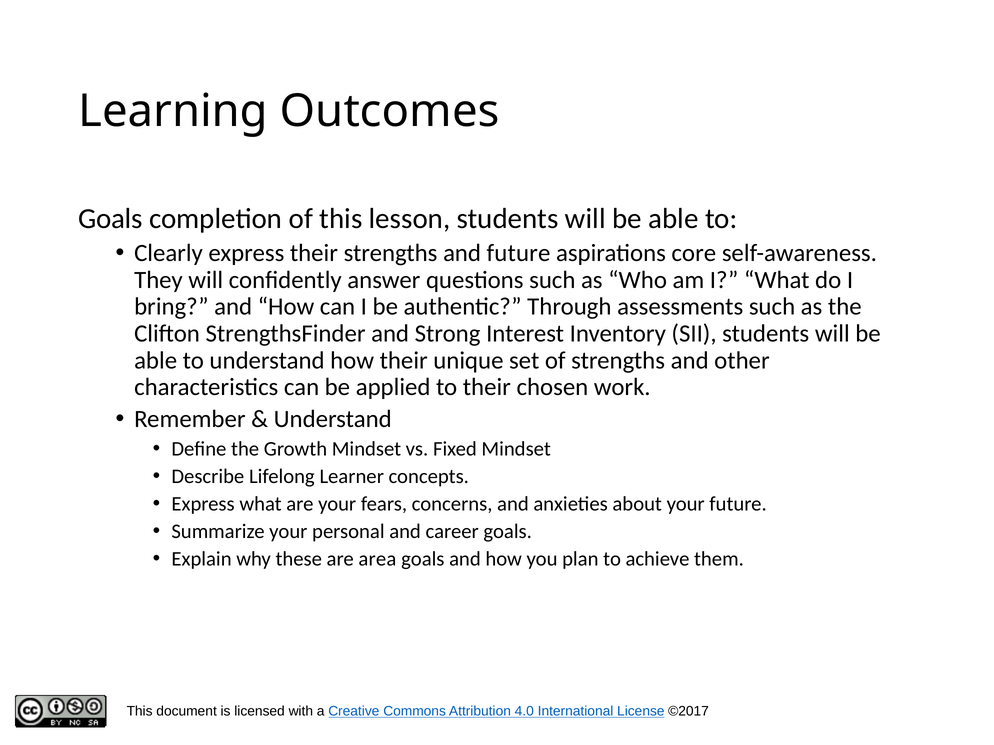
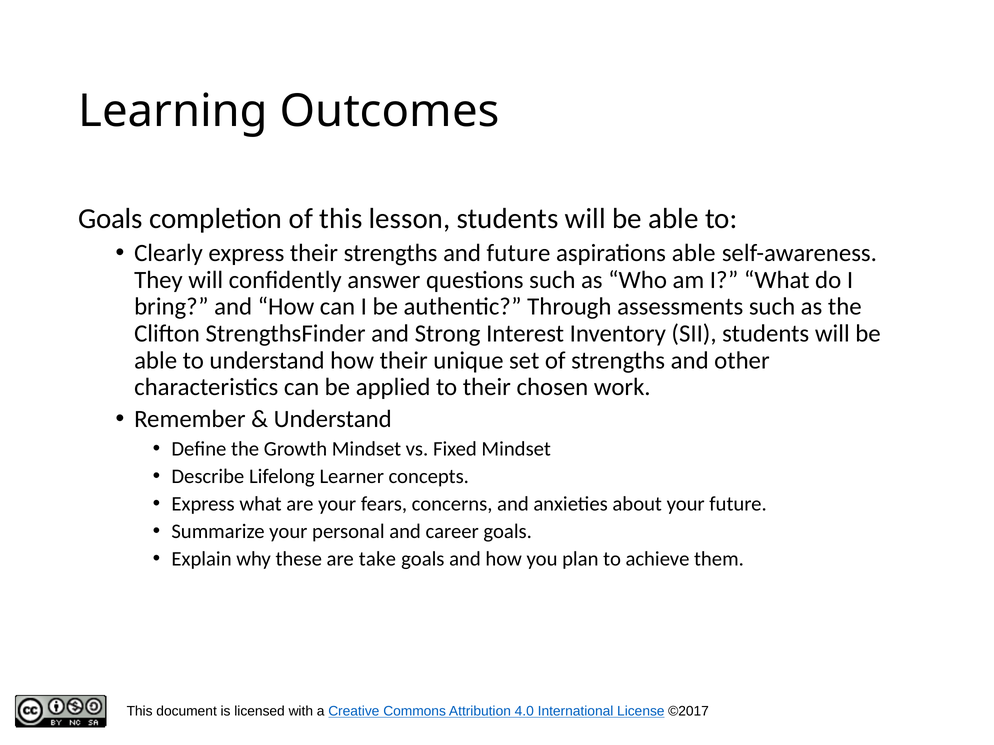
aspirations core: core -> able
area: area -> take
